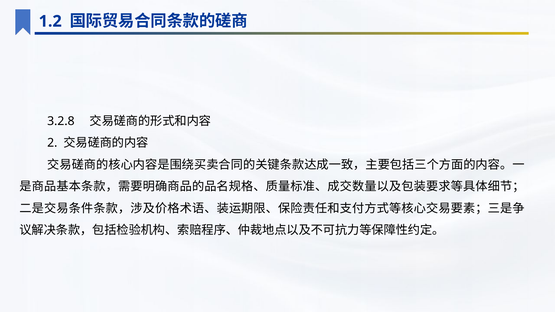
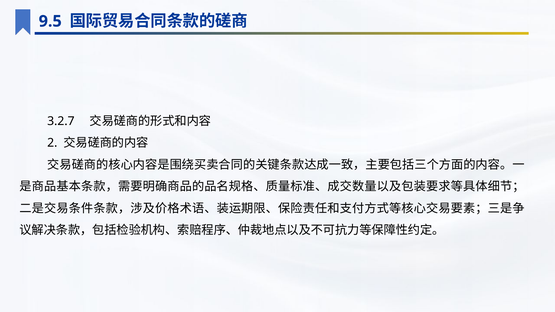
1.2: 1.2 -> 9.5
3.2.8: 3.2.8 -> 3.2.7
